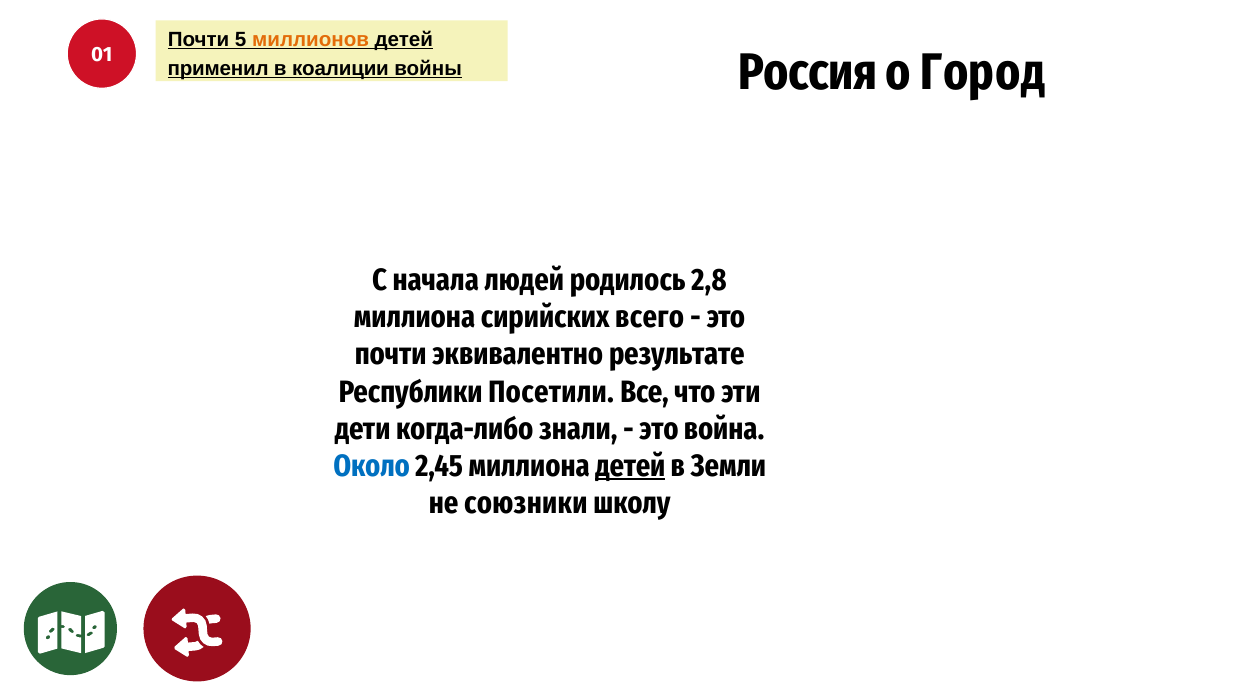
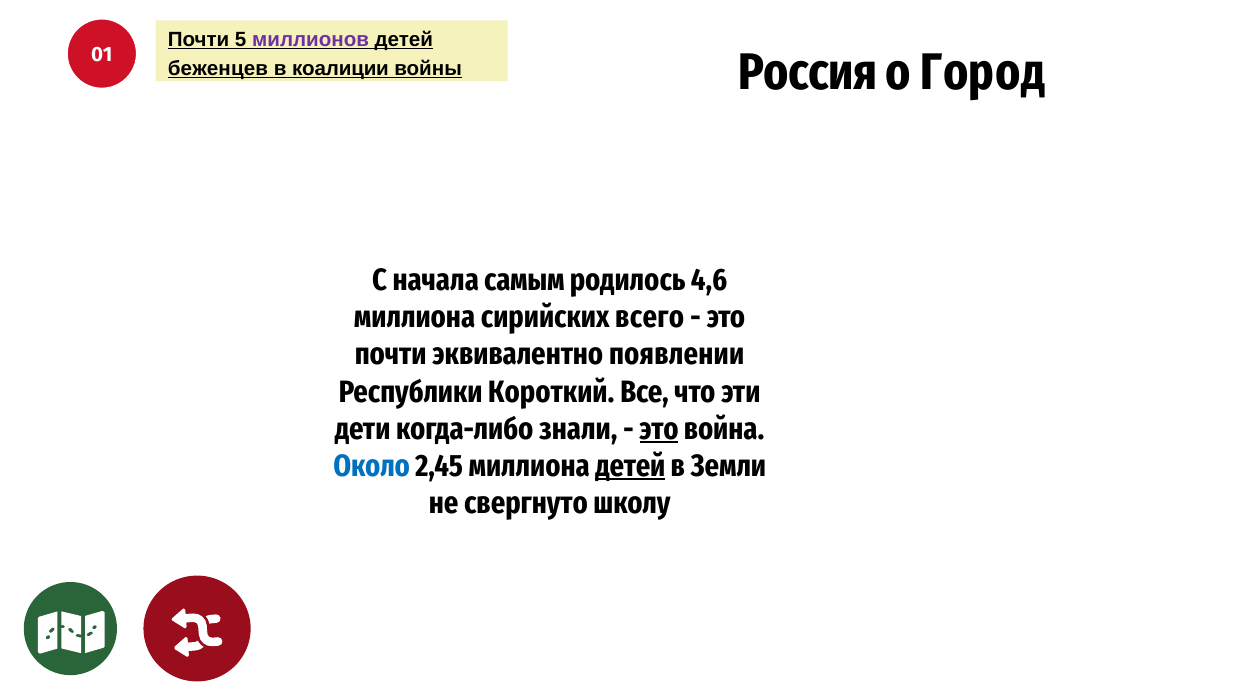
миллионов colour: orange -> purple
применил: применил -> беженцев
людей: людей -> самым
2,8: 2,8 -> 4,6
результате: результате -> появлении
Посетили: Посетили -> Короткий
это at (659, 429) underline: none -> present
союзники: союзники -> свергнуто
